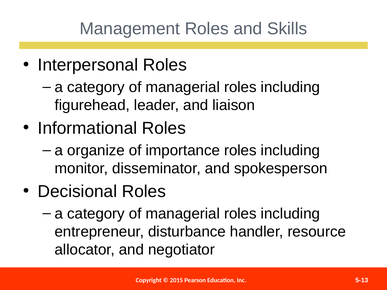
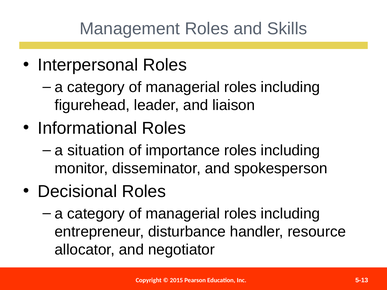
organize: organize -> situation
